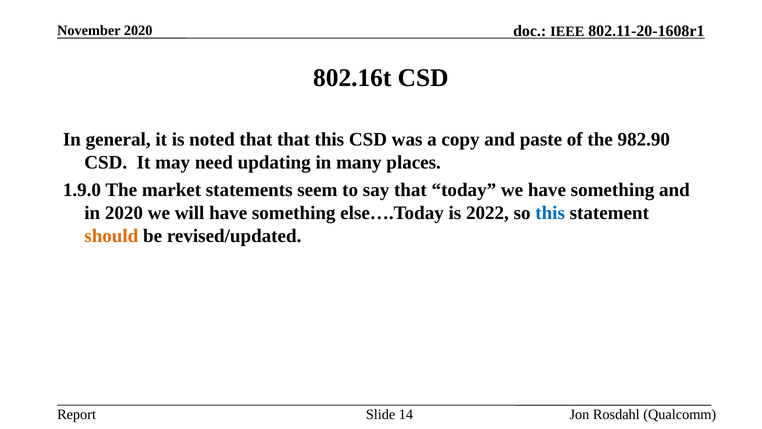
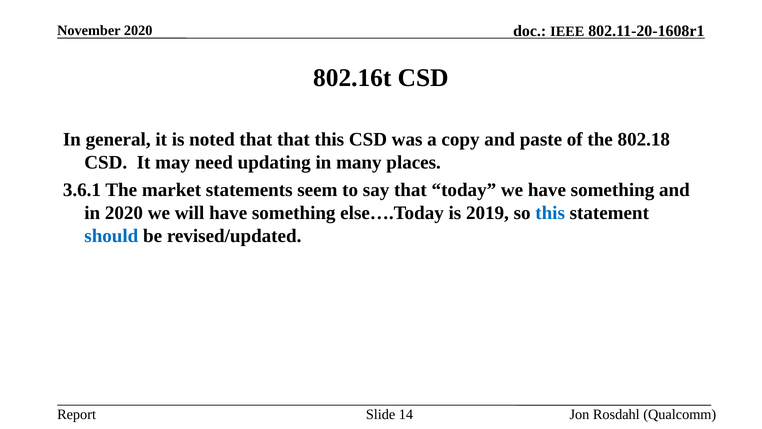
982.90: 982.90 -> 802.18
1.9.0: 1.9.0 -> 3.6.1
2022: 2022 -> 2019
should colour: orange -> blue
